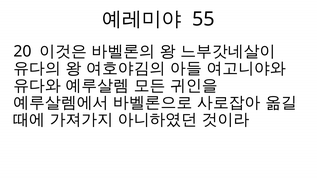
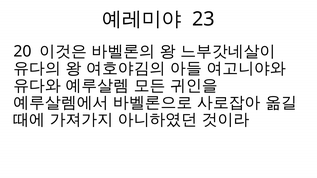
55: 55 -> 23
